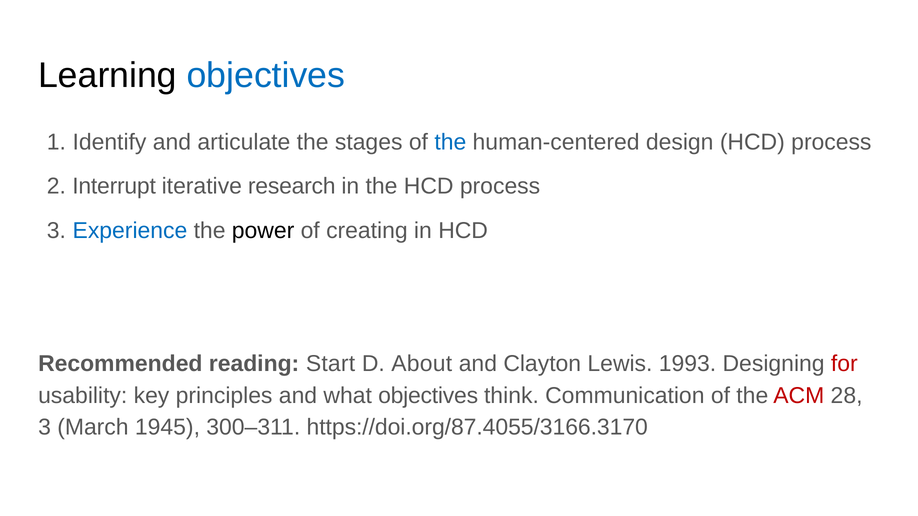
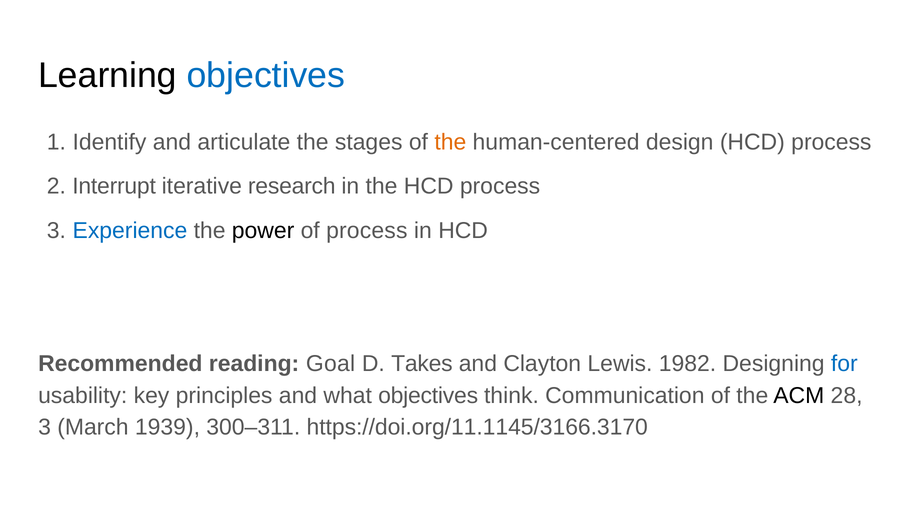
the at (450, 142) colour: blue -> orange
of creating: creating -> process
Start: Start -> Goal
About: About -> Takes
1993: 1993 -> 1982
for colour: red -> blue
ACM colour: red -> black
1945: 1945 -> 1939
https://doi.org/87.4055/3166.3170: https://doi.org/87.4055/3166.3170 -> https://doi.org/11.1145/3166.3170
